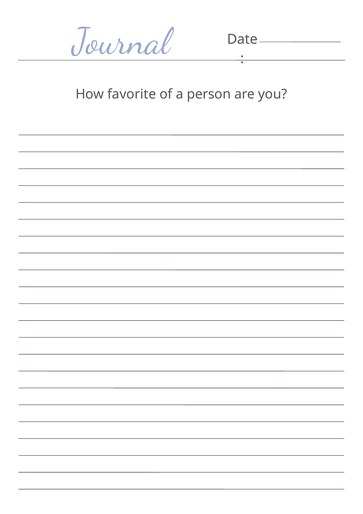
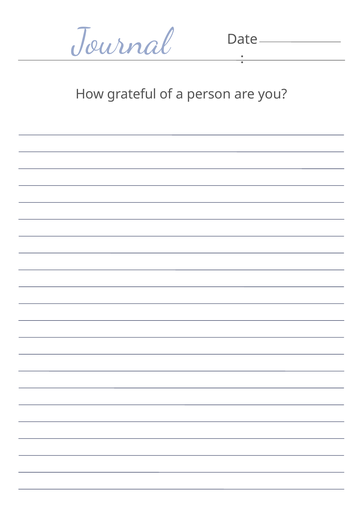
favorite: favorite -> grateful
